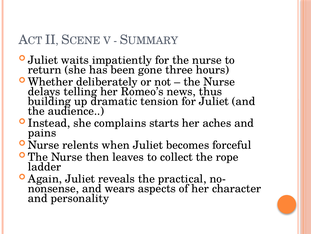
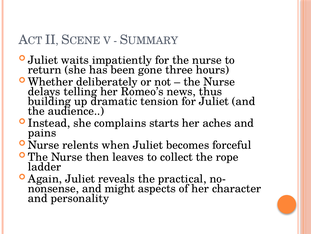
wears: wears -> might
